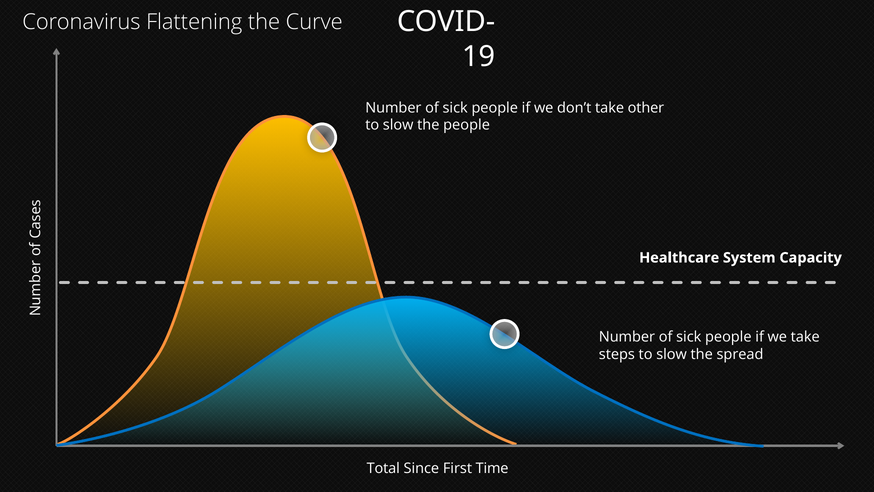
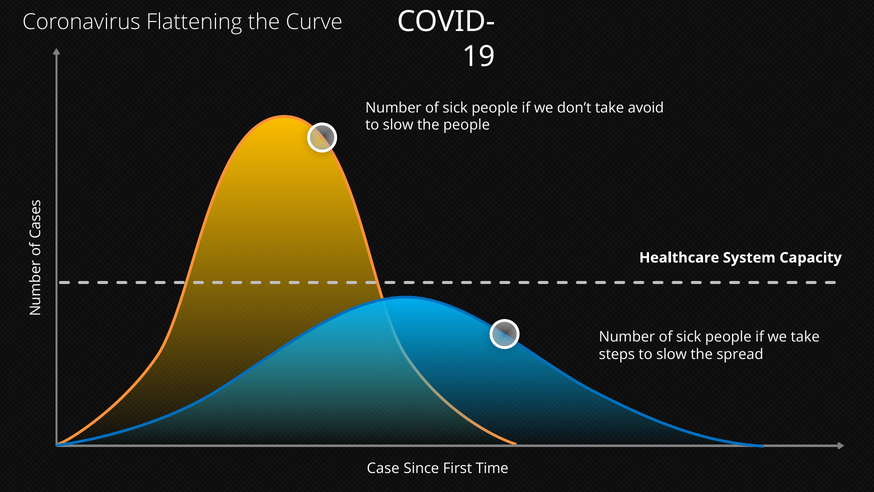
other: other -> avoid
Total: Total -> Case
